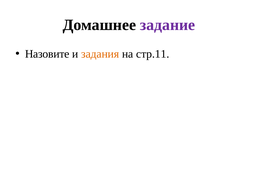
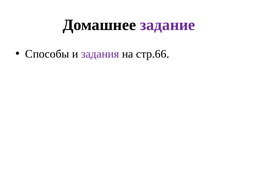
Назовите: Назовите -> Способы
задания colour: orange -> purple
стр.11: стр.11 -> стр.66
